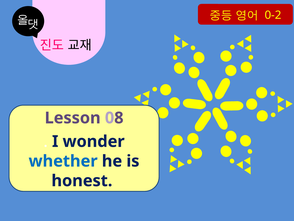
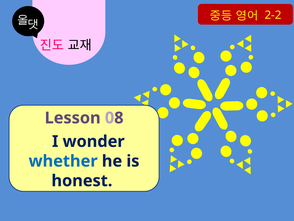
0-2: 0-2 -> 2-2
